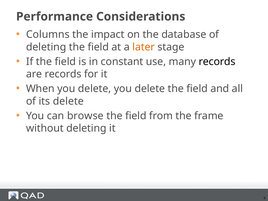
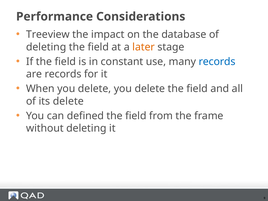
Columns: Columns -> Treeview
records at (217, 62) colour: black -> blue
browse: browse -> defined
